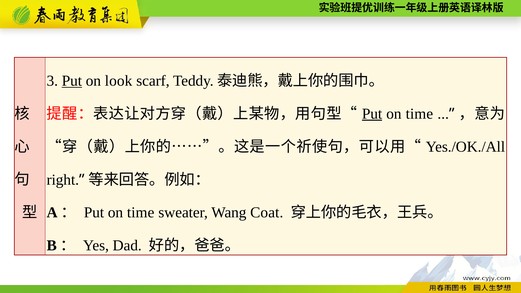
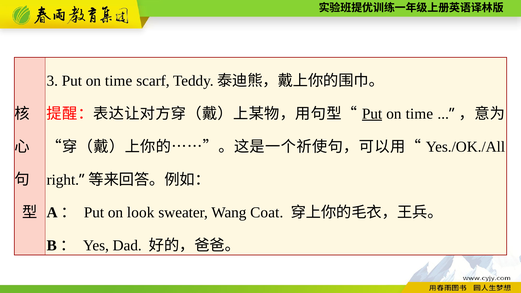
Put at (72, 81) underline: present -> none
look at (119, 81): look -> time
time at (141, 213): time -> look
